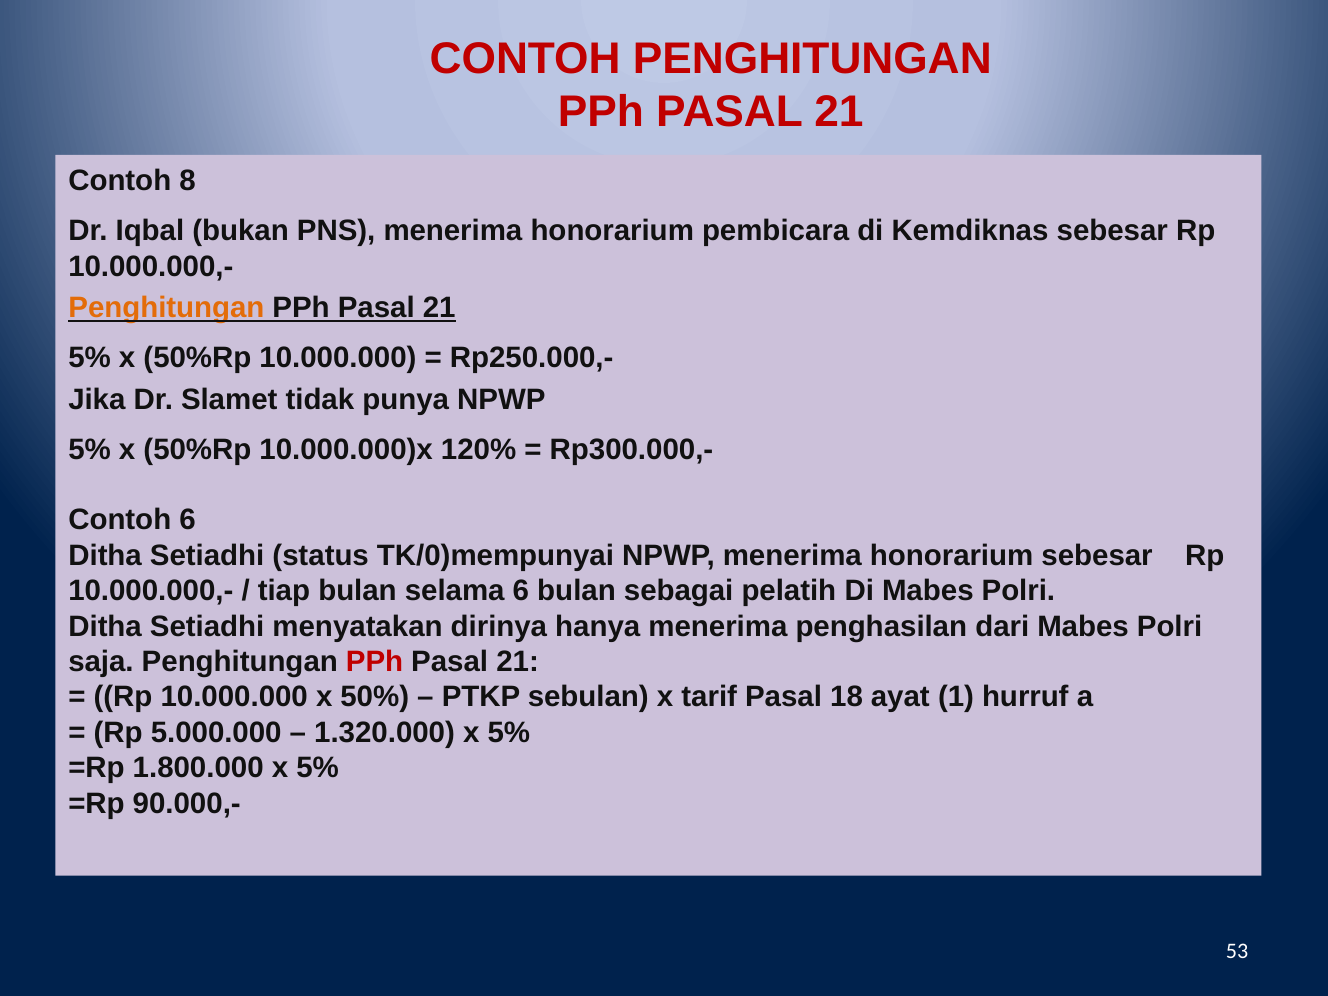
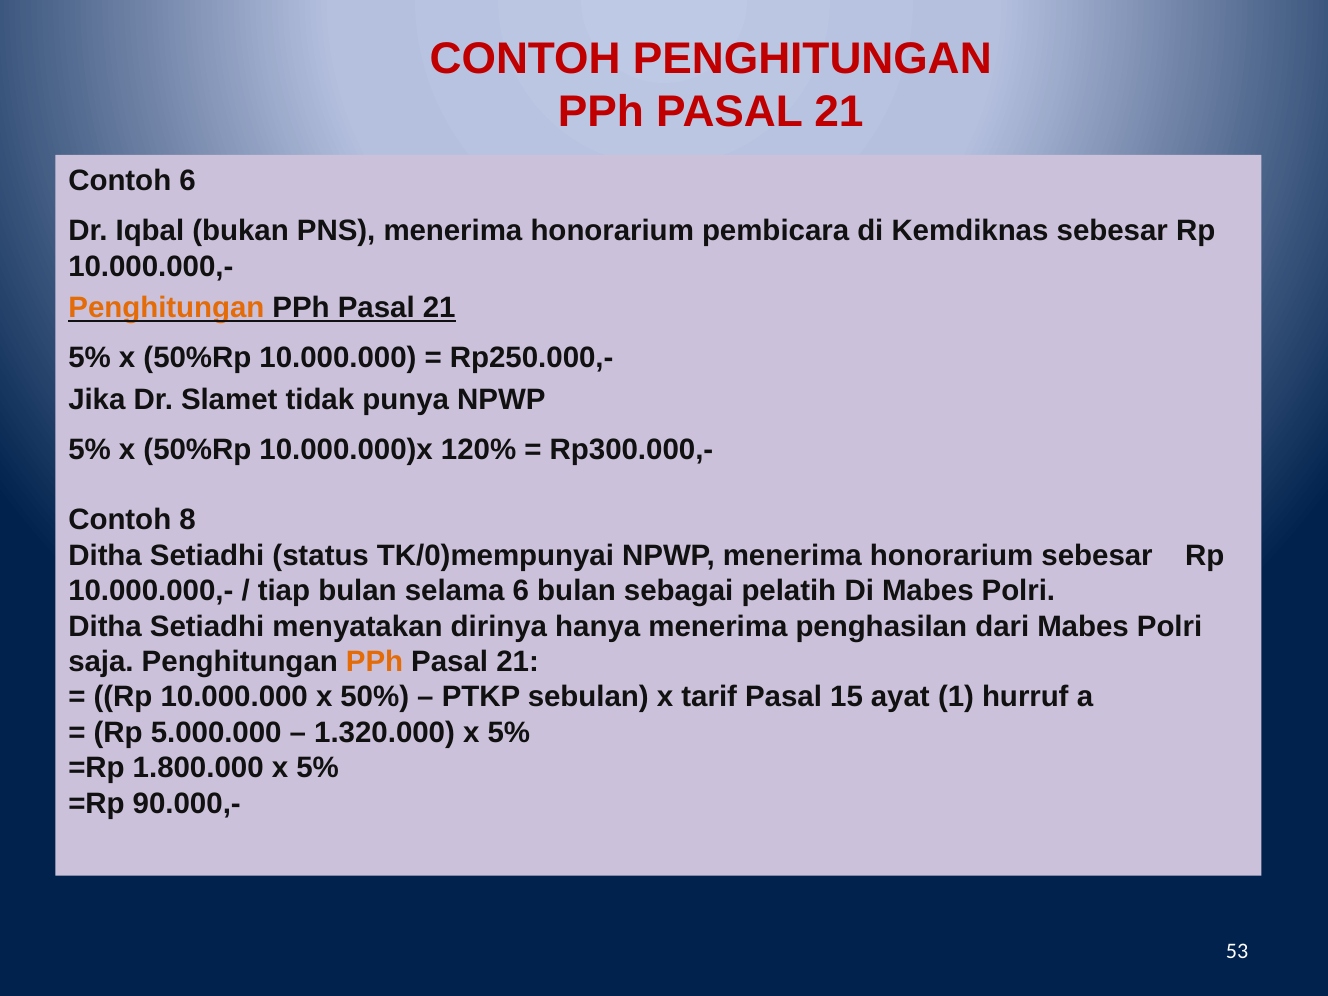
Contoh 8: 8 -> 6
Contoh 6: 6 -> 8
PPh at (375, 662) colour: red -> orange
18: 18 -> 15
